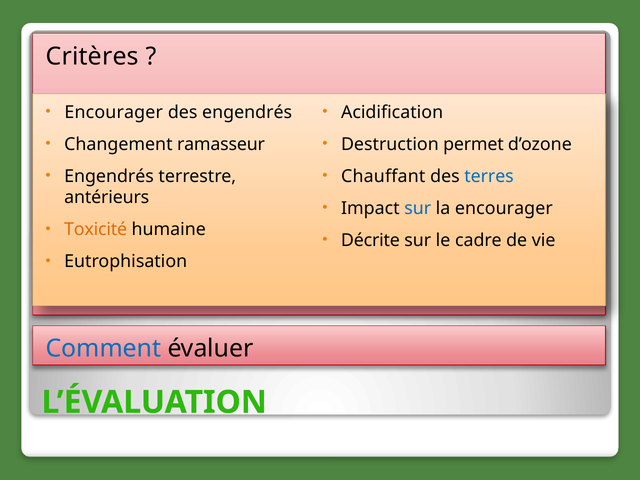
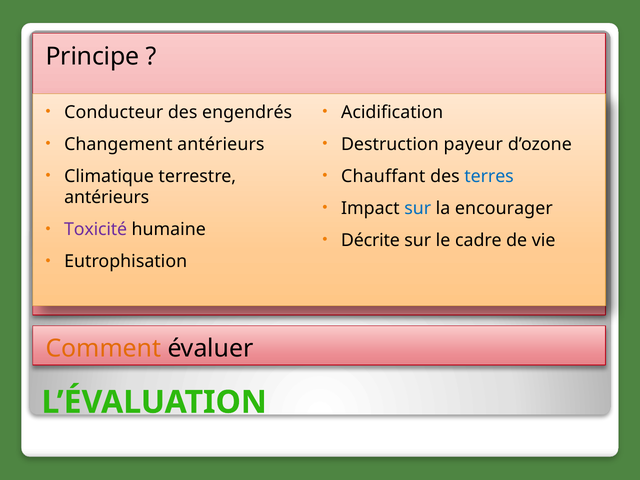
Critères: Critères -> Principe
Encourager at (114, 112): Encourager -> Conducteur
Changement ramasseur: ramasseur -> antérieurs
permet: permet -> payeur
Engendrés at (109, 176): Engendrés -> Climatique
Toxicité colour: orange -> purple
Comment colour: blue -> orange
